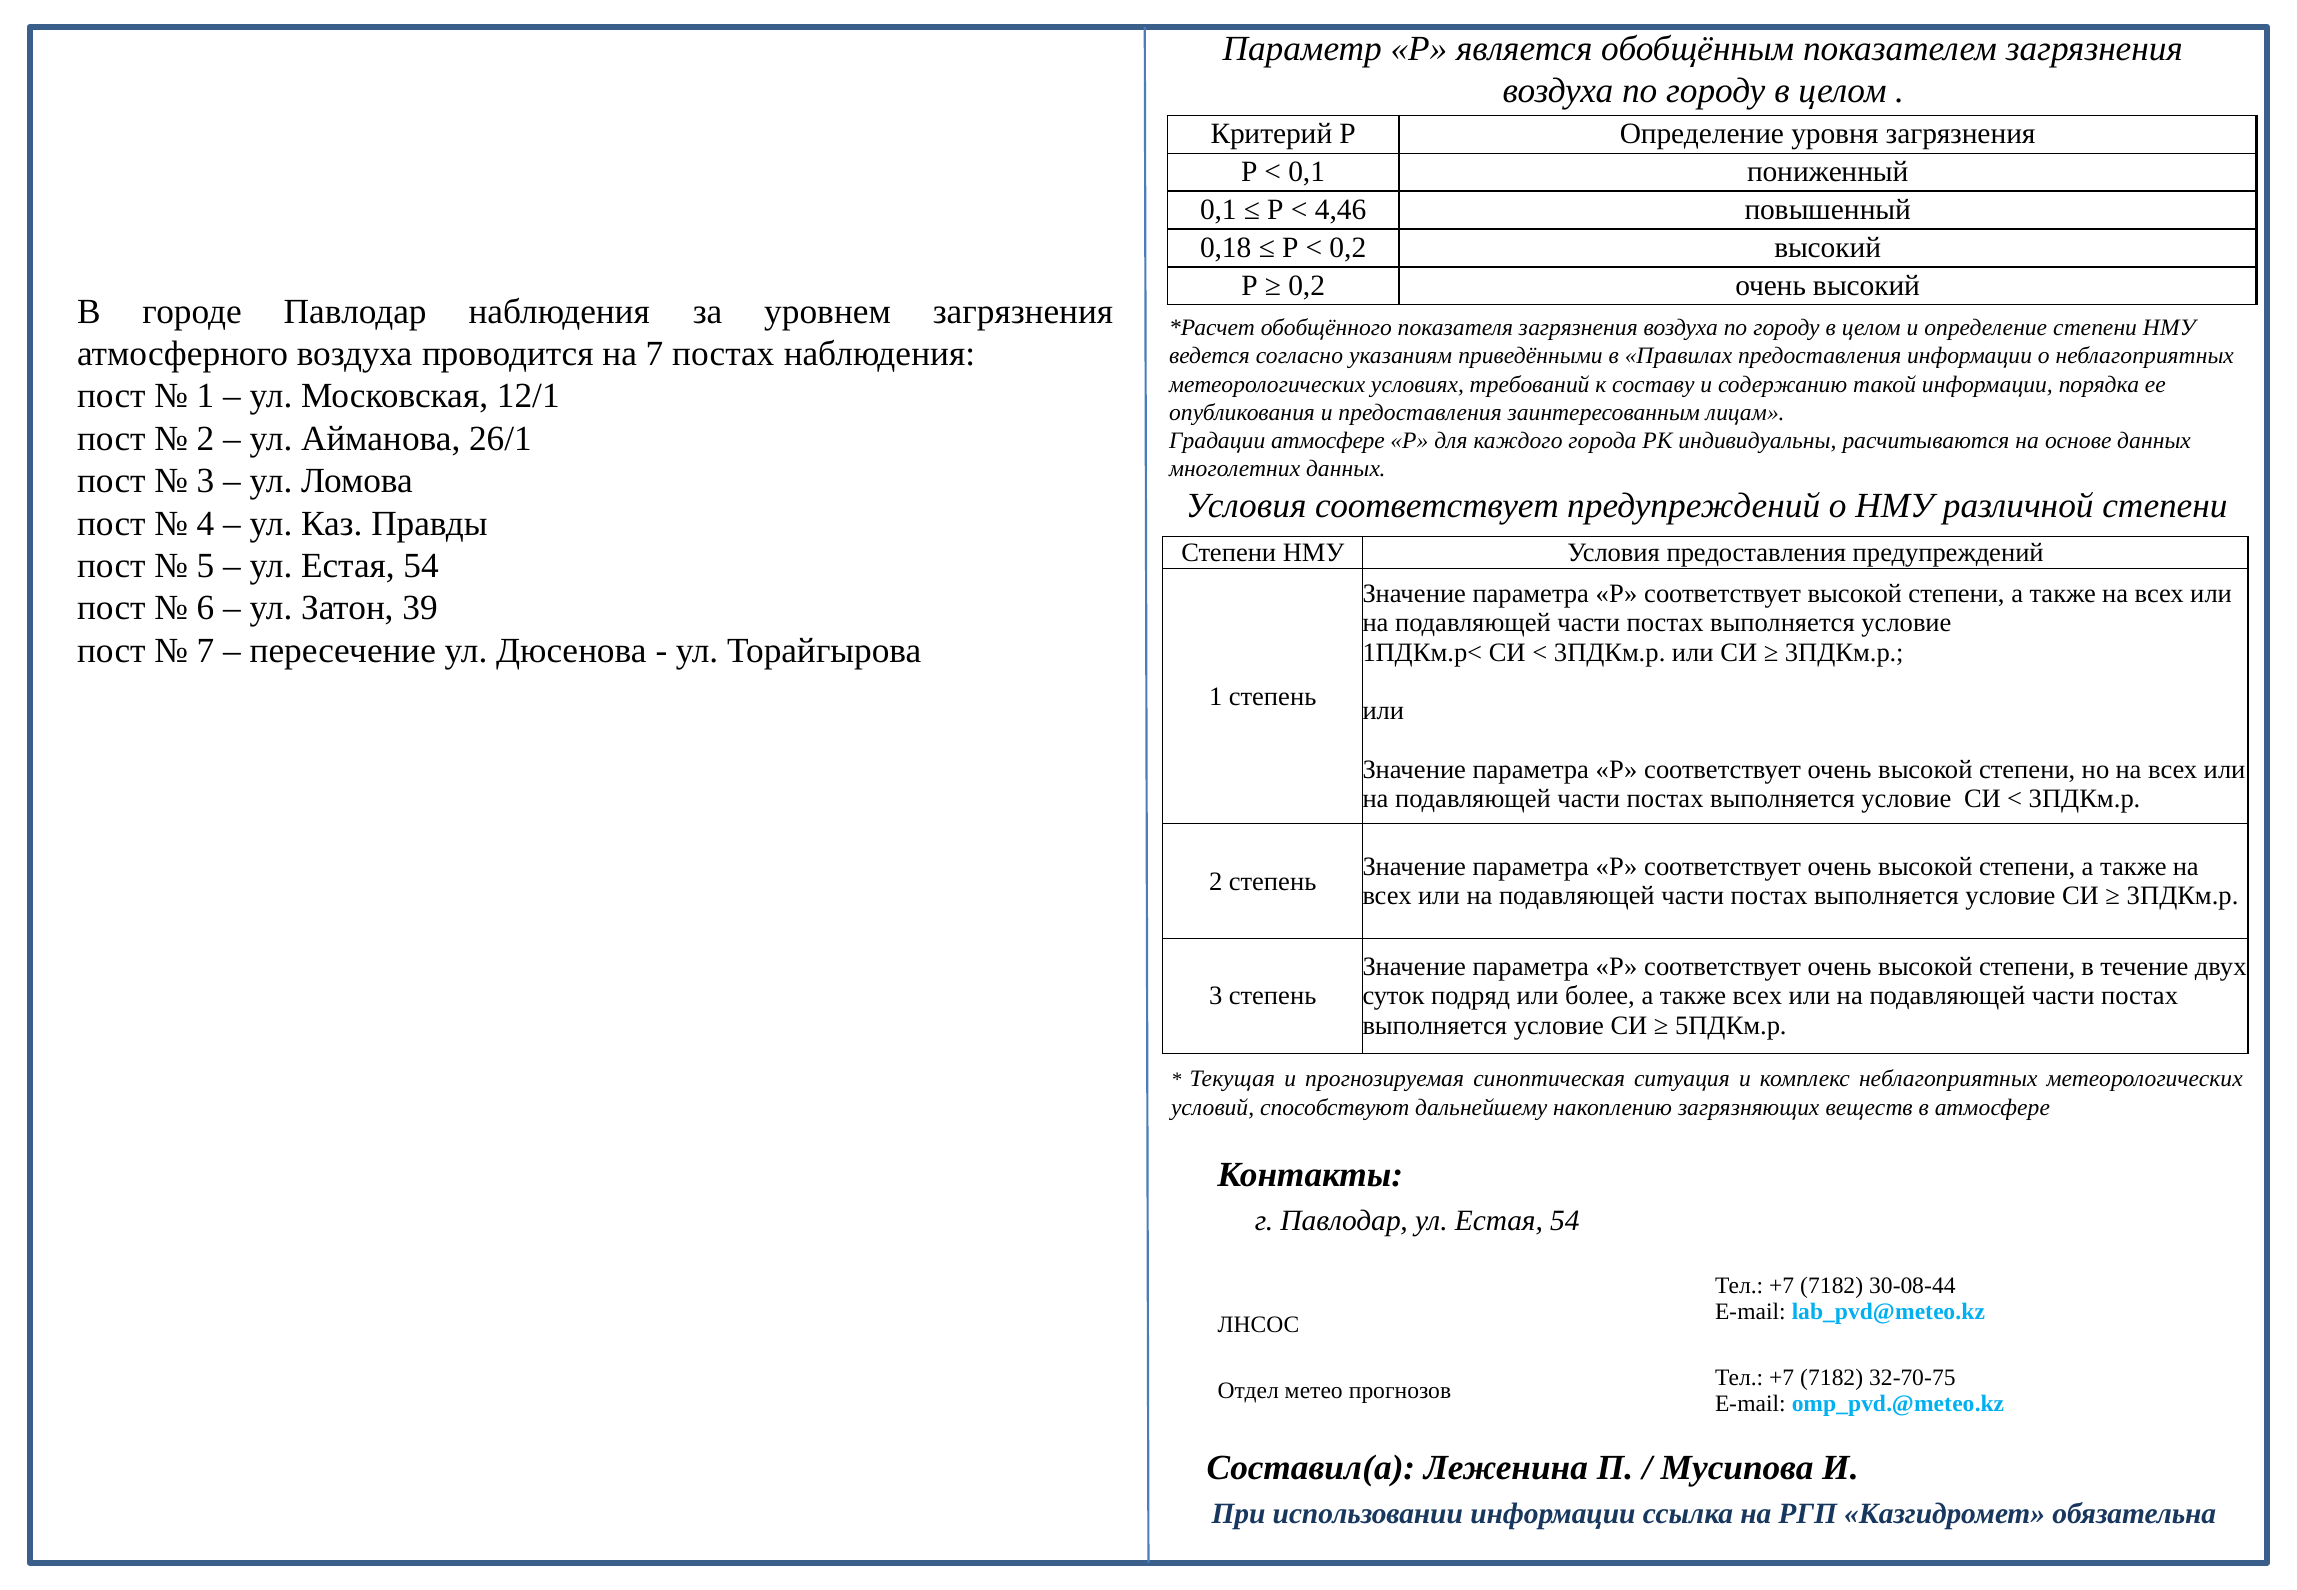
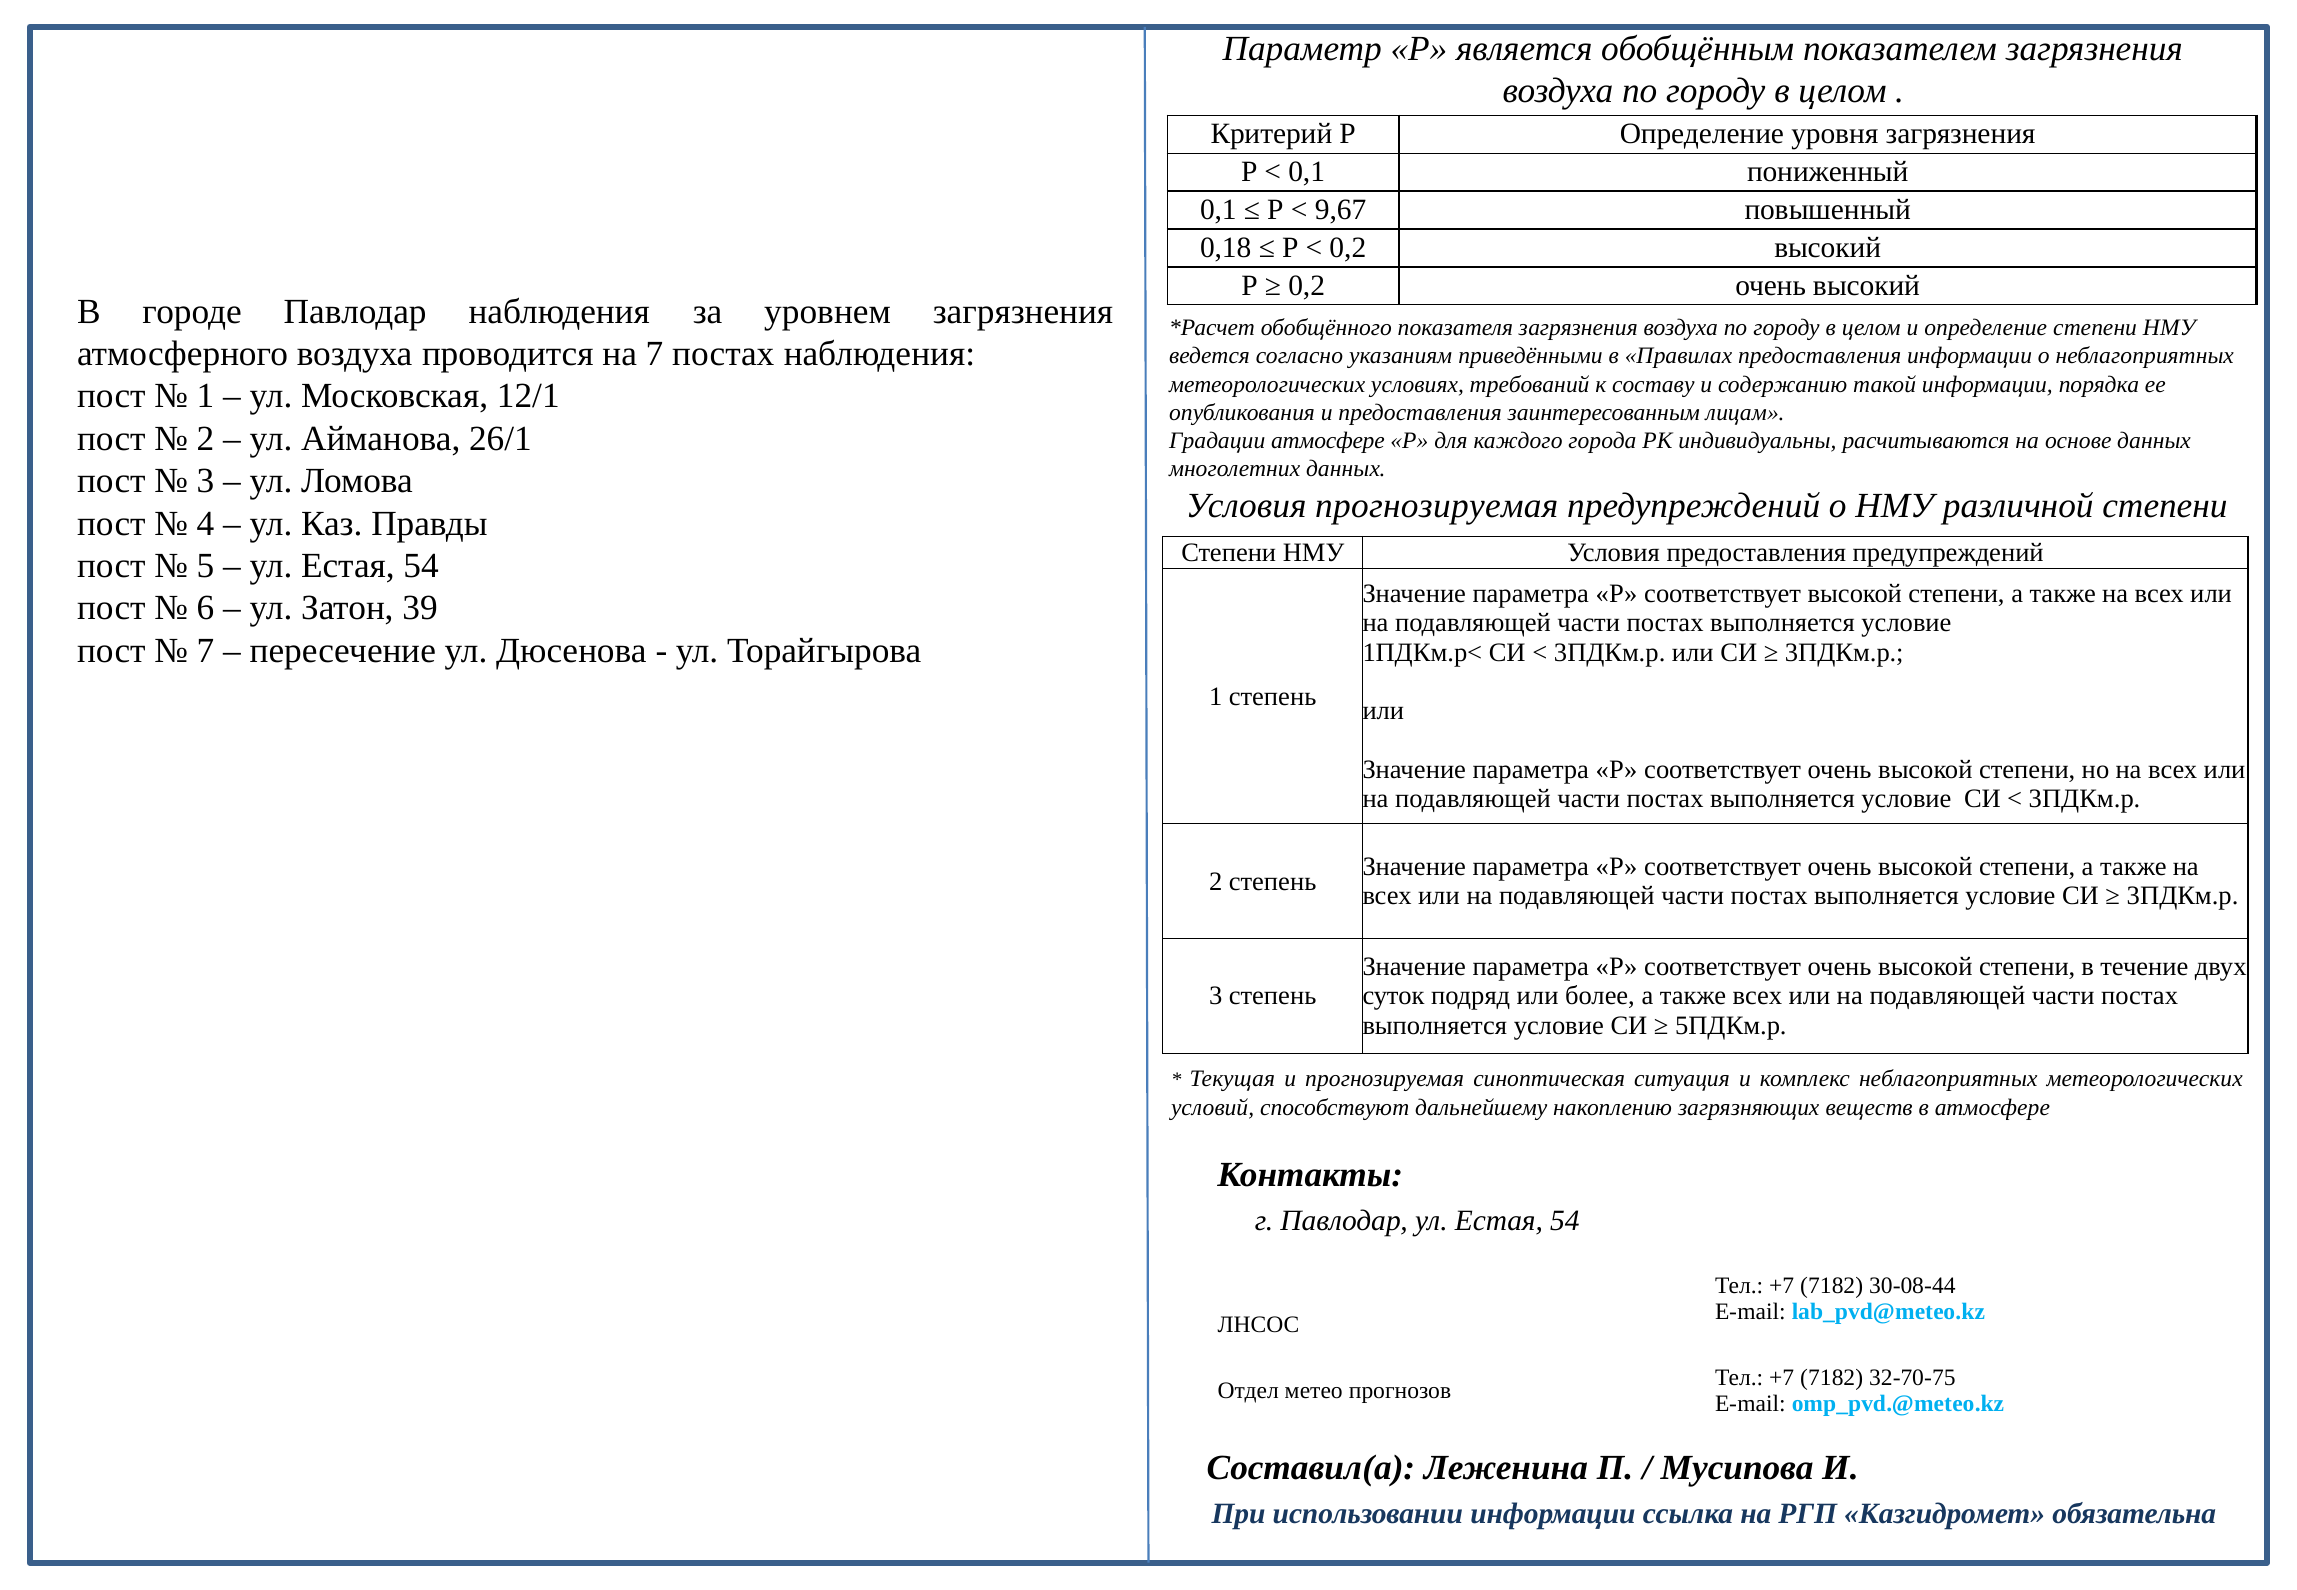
4,46: 4,46 -> 9,67
Условия соответствует: соответствует -> прогнозируемая
